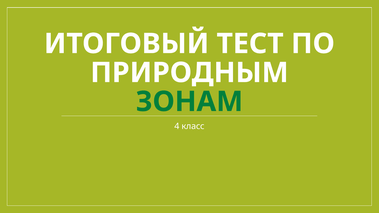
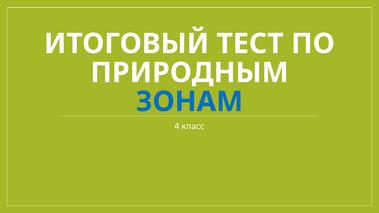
ЗОНАМ colour: green -> blue
